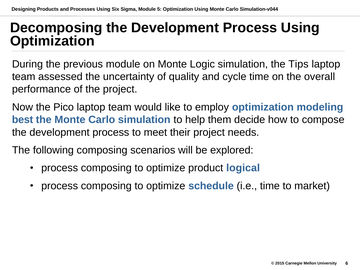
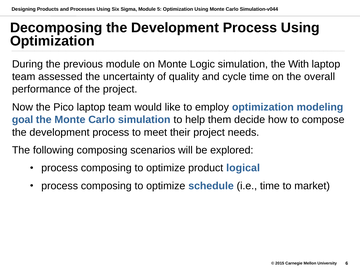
Tips: Tips -> With
best: best -> goal
